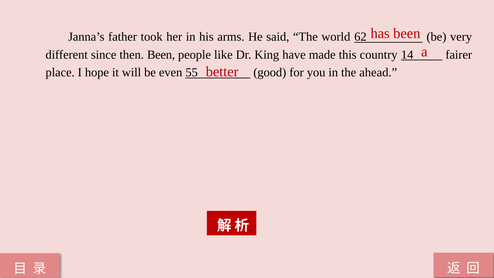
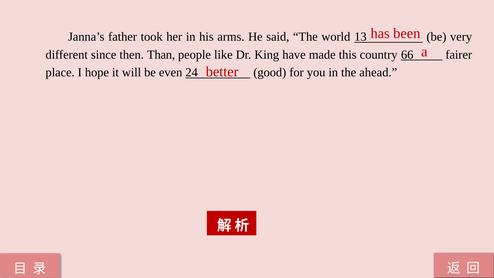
62: 62 -> 13
then Been: Been -> Than
14: 14 -> 66
55: 55 -> 24
